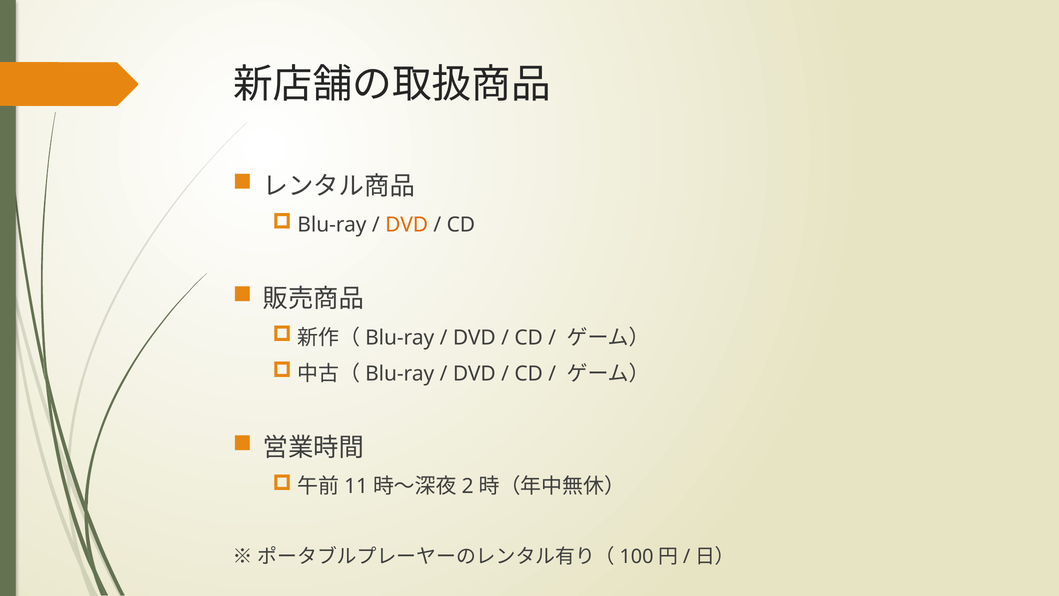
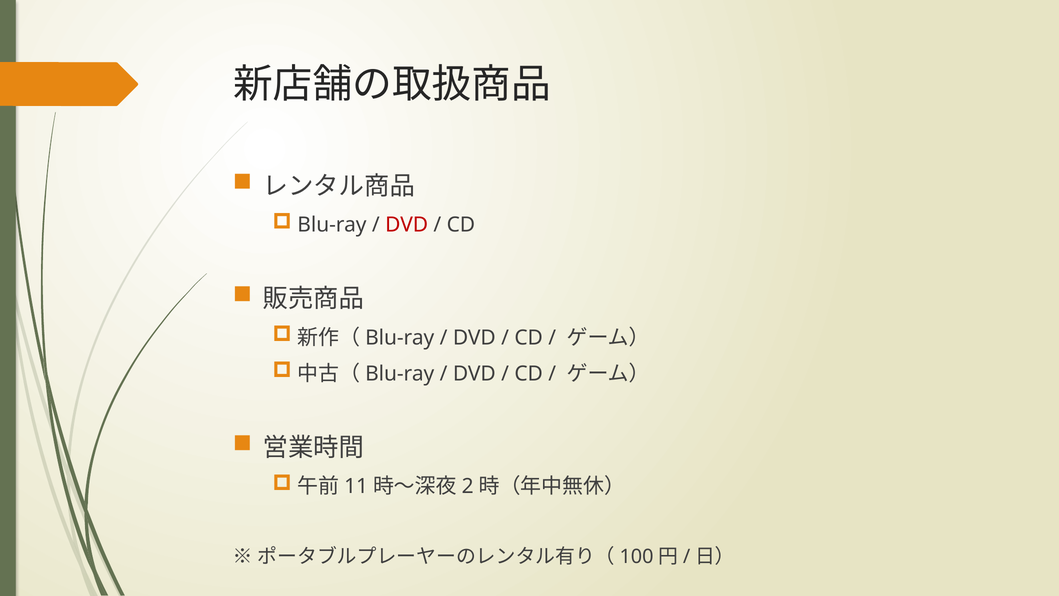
DVD at (407, 225) colour: orange -> red
